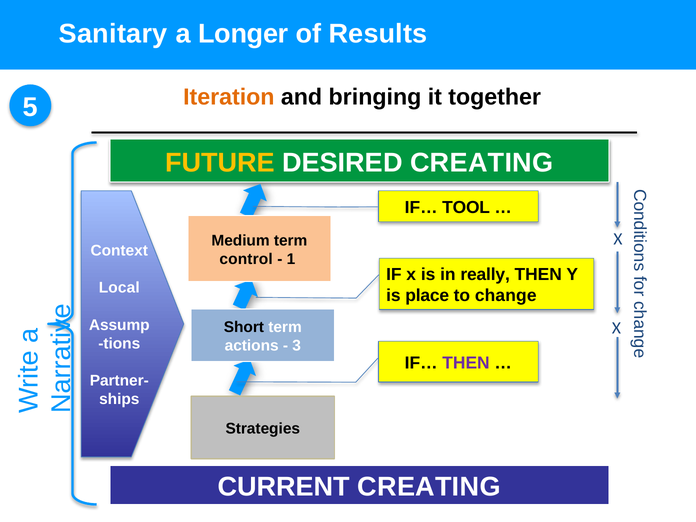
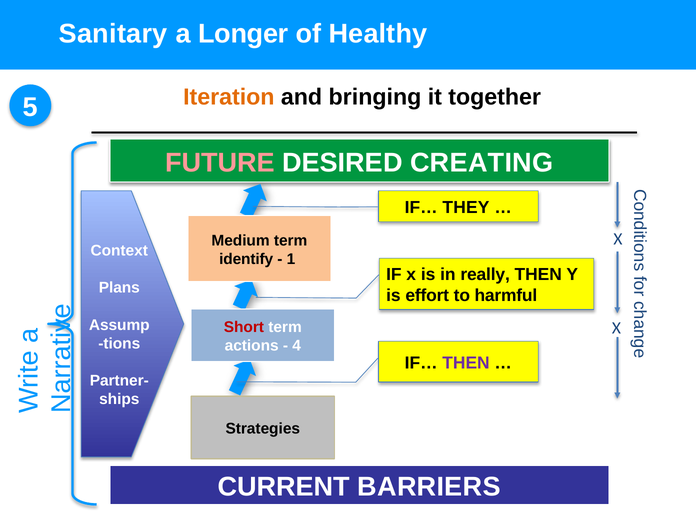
Results: Results -> Healthy
FUTURE colour: yellow -> pink
TOOL: TOOL -> THEY
control: control -> identify
Local: Local -> Plans
place: place -> effort
change: change -> harmful
Short colour: black -> red
3: 3 -> 4
CURRENT CREATING: CREATING -> BARRIERS
